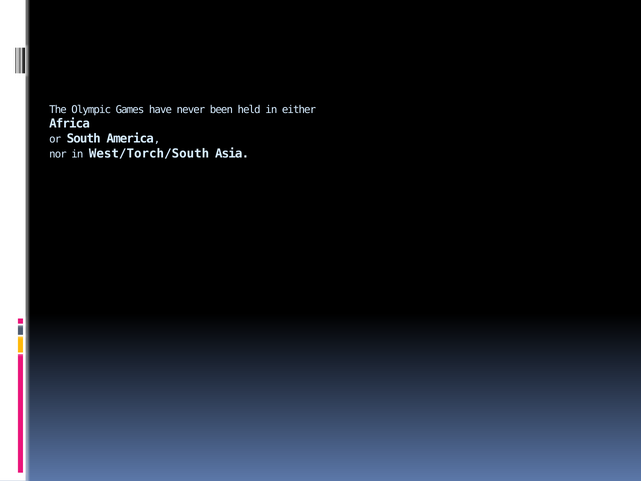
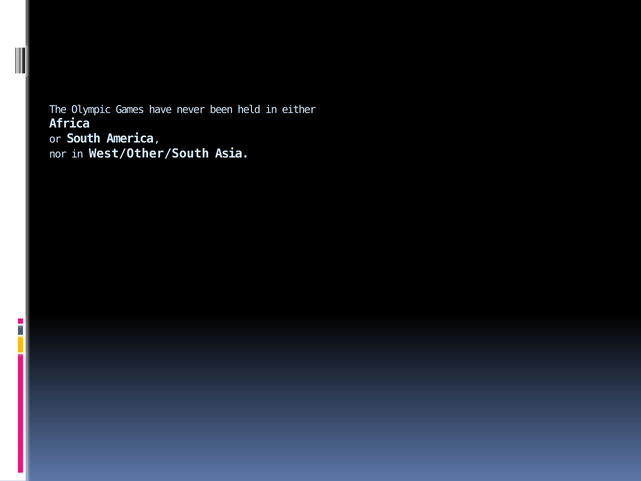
West/Torch/South: West/Torch/South -> West/Other/South
